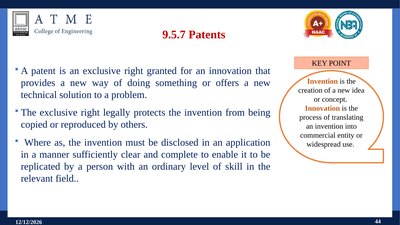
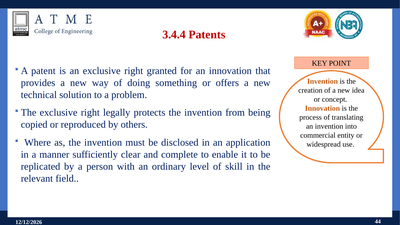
9.5.7: 9.5.7 -> 3.4.4
